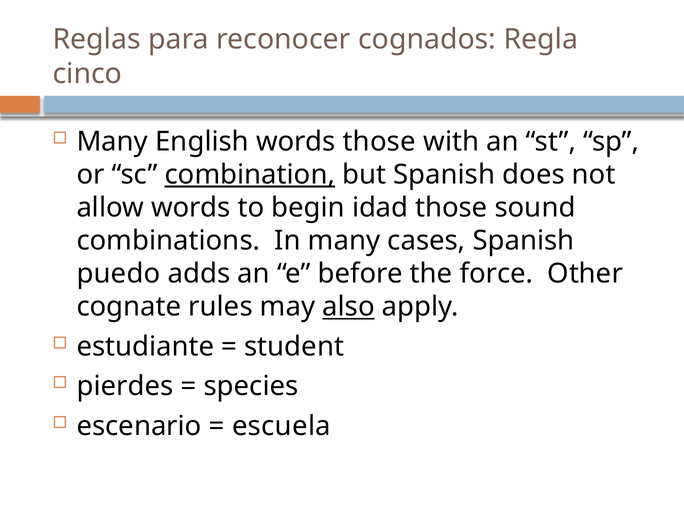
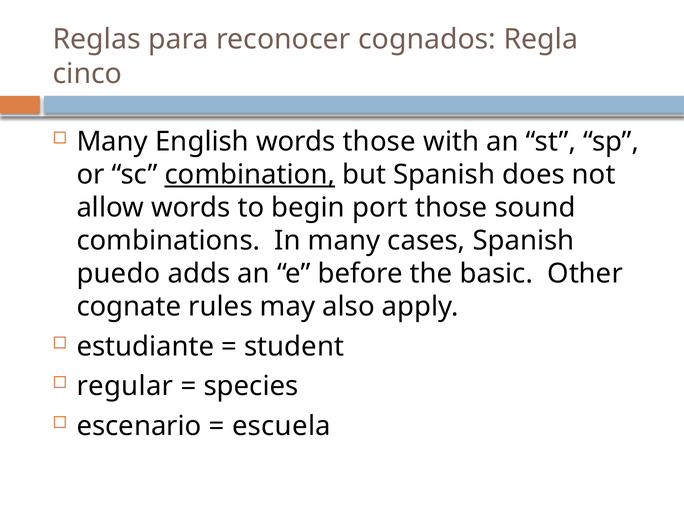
idad: idad -> port
force: force -> basic
also underline: present -> none
pierdes: pierdes -> regular
